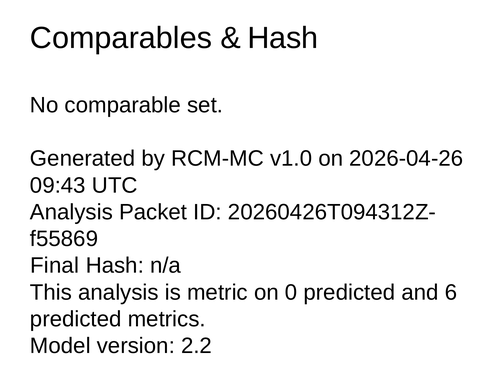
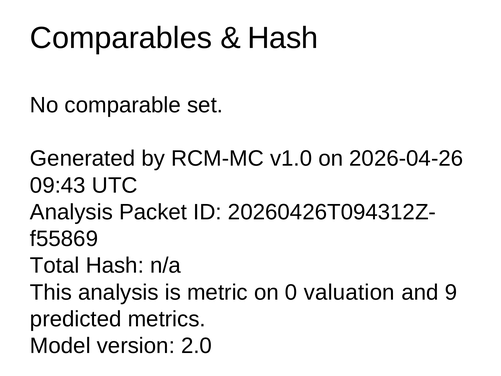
Final: Final -> Total
0 predicted: predicted -> valuation
6: 6 -> 9
2.2: 2.2 -> 2.0
